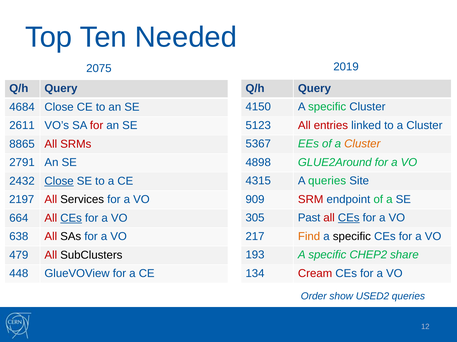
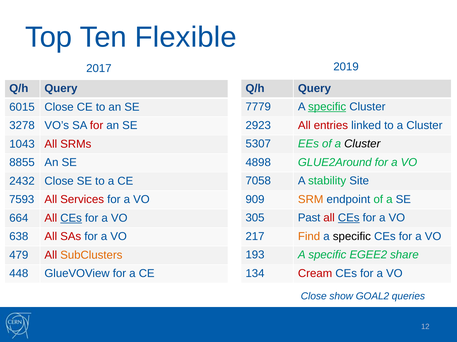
Needed: Needed -> Flexible
2075: 2075 -> 2017
4150: 4150 -> 7779
specific at (327, 107) underline: none -> present
4684: 4684 -> 6015
5123: 5123 -> 2923
2611: 2611 -> 3278
5367: 5367 -> 5307
Cluster at (362, 144) colour: orange -> black
8865: 8865 -> 1043
2791: 2791 -> 8855
4315: 4315 -> 7058
A queries: queries -> stability
Close at (59, 181) underline: present -> none
SRM colour: red -> orange
2197: 2197 -> 7593
Services colour: black -> red
SAs colour: black -> red
CHEP2: CHEP2 -> EGEE2
SubClusters colour: black -> orange
Order at (314, 297): Order -> Close
USED2: USED2 -> GOAL2
